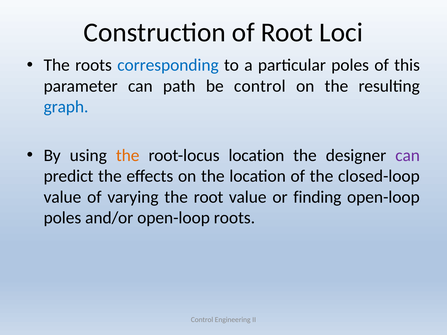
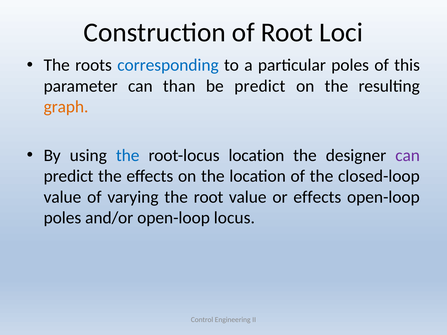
path: path -> than
be control: control -> predict
graph colour: blue -> orange
the at (128, 156) colour: orange -> blue
or finding: finding -> effects
open-loop roots: roots -> locus
